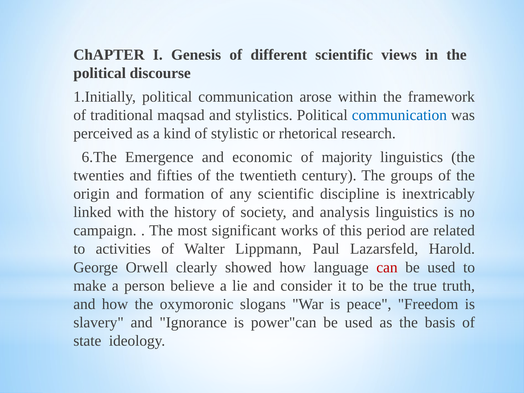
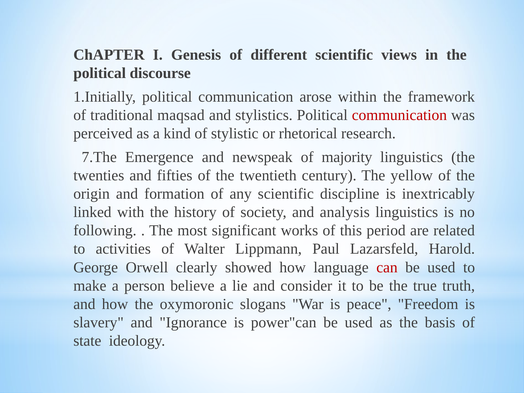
communication at (399, 115) colour: blue -> red
6.The: 6.The -> 7.The
economic: economic -> newspeak
groups: groups -> yellow
campaign: campaign -> following
